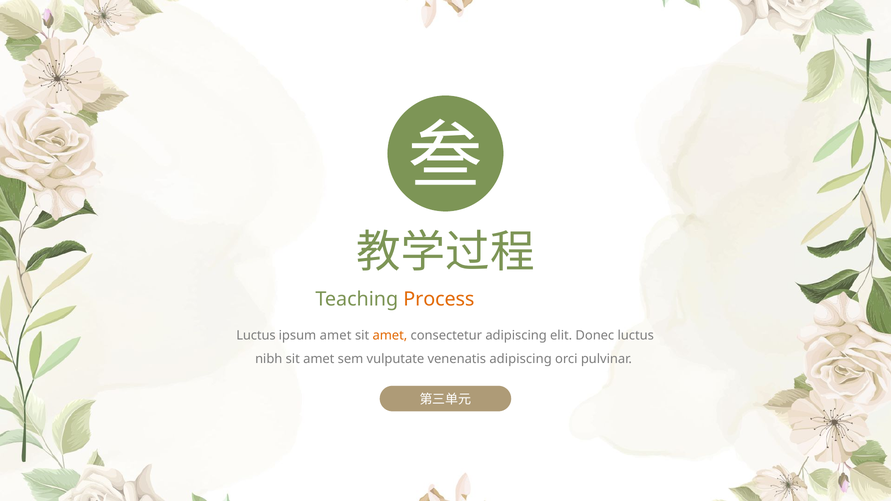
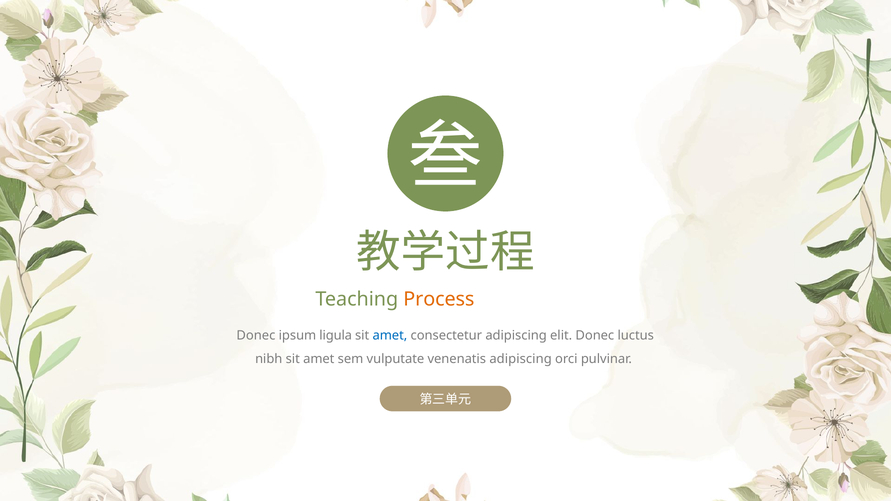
Luctus at (256, 336): Luctus -> Donec
ipsum amet: amet -> ligula
amet at (390, 336) colour: orange -> blue
